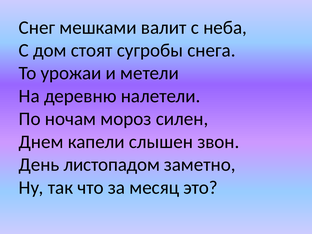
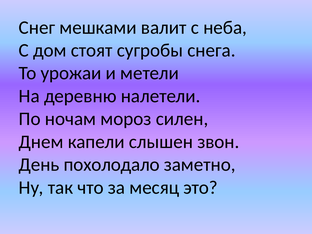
листопадом: листопадом -> похолодало
